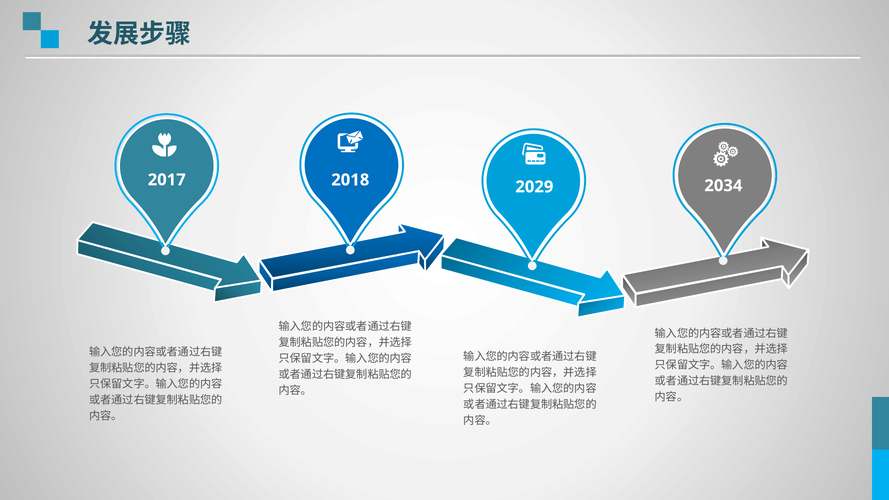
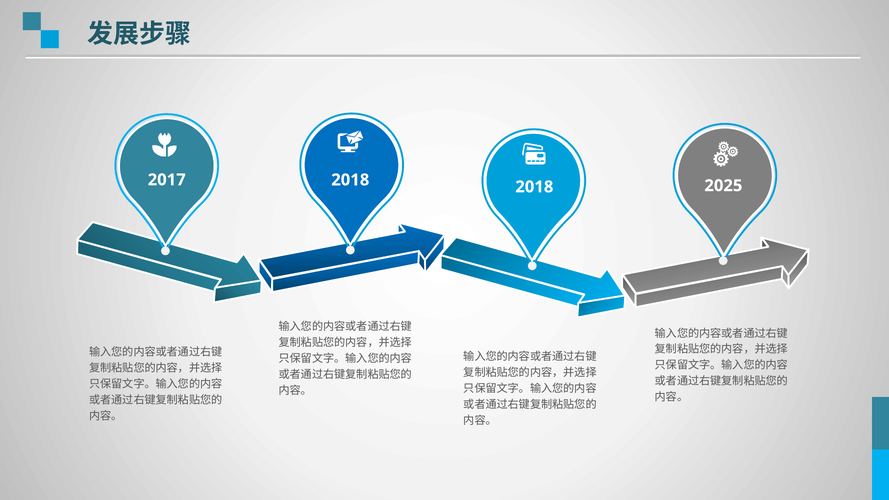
2034: 2034 -> 2025
2029 at (534, 187): 2029 -> 2018
